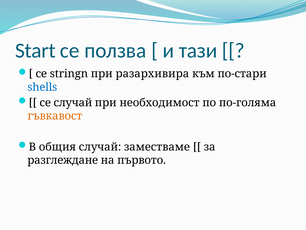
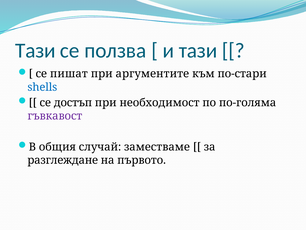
Start at (35, 51): Start -> Тази
stringn: stringn -> пишат
разархивира: разархивира -> аргументите
се случай: случай -> достъп
гъвкавост colour: orange -> purple
